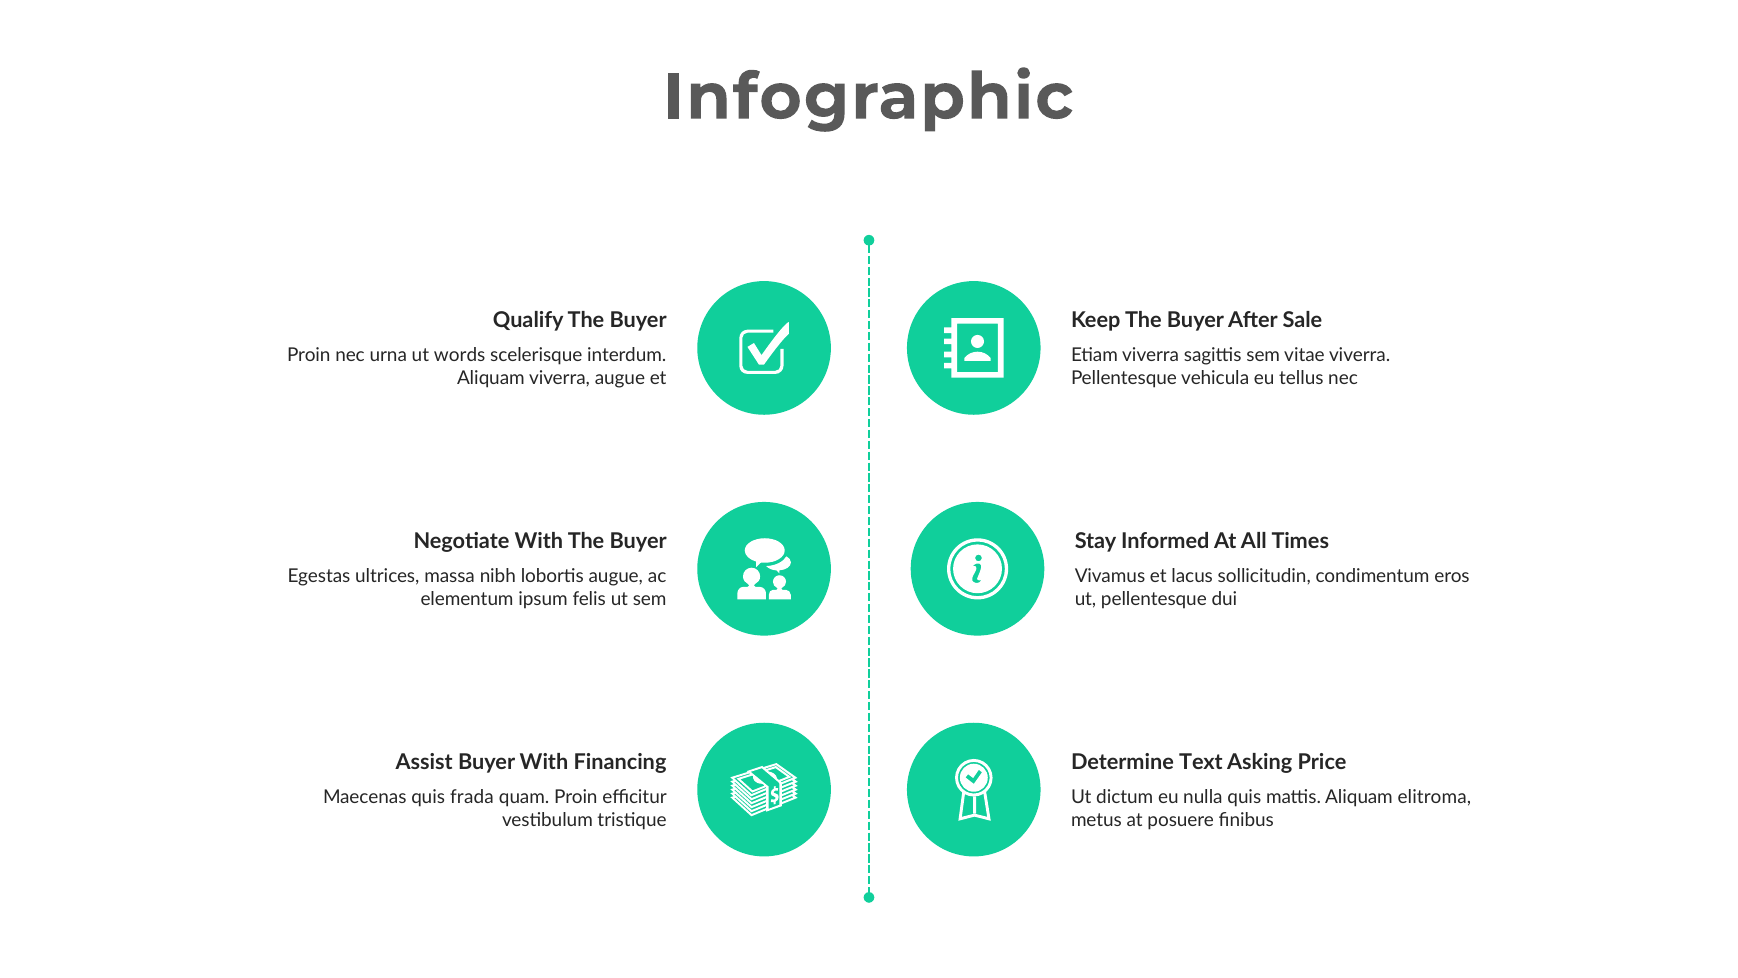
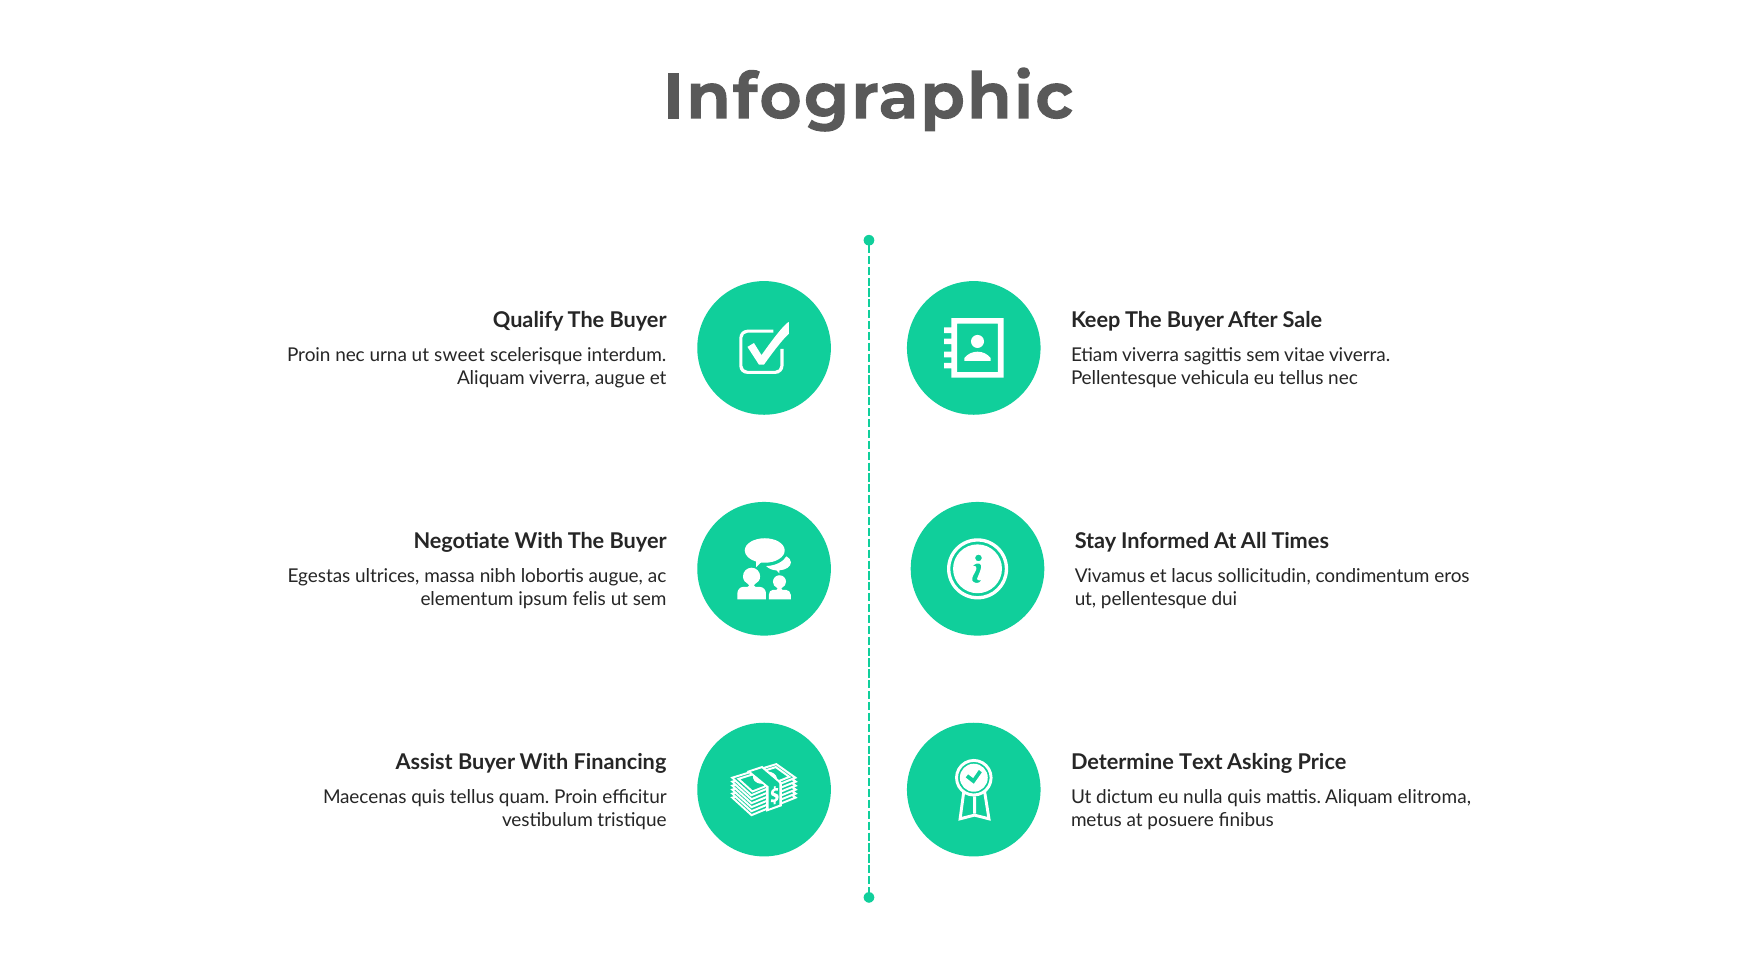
words: words -> sweet
quis frada: frada -> tellus
